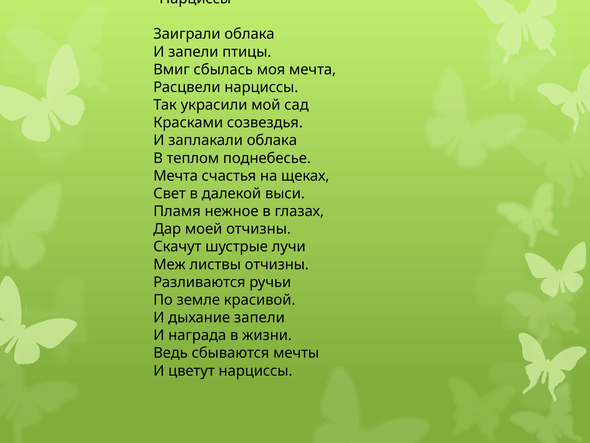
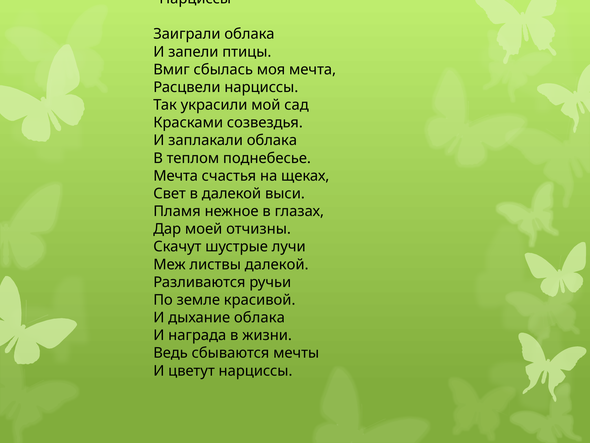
листвы отчизны: отчизны -> далекой
дыхание запели: запели -> облака
